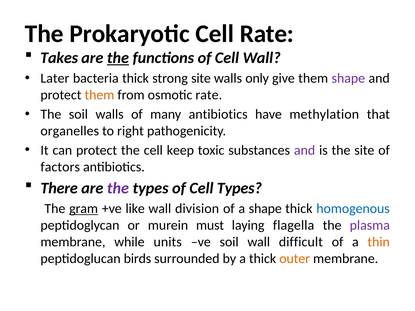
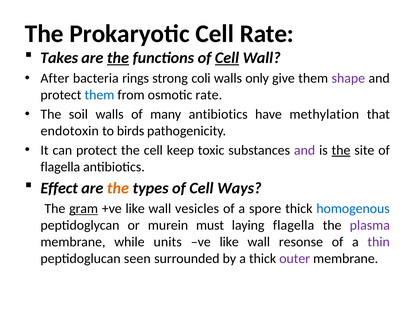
Cell at (227, 58) underline: none -> present
Later: Later -> After
bacteria thick: thick -> rings
strong site: site -> coli
them at (99, 95) colour: orange -> blue
organelles: organelles -> endotoxin
right: right -> birds
the at (341, 150) underline: none -> present
factors at (60, 167): factors -> flagella
There: There -> Effect
the at (118, 188) colour: purple -> orange
Cell Types: Types -> Ways
division: division -> vesicles
a shape: shape -> spore
ve soil: soil -> like
difficult: difficult -> resonse
thin colour: orange -> purple
birds: birds -> seen
outer colour: orange -> purple
